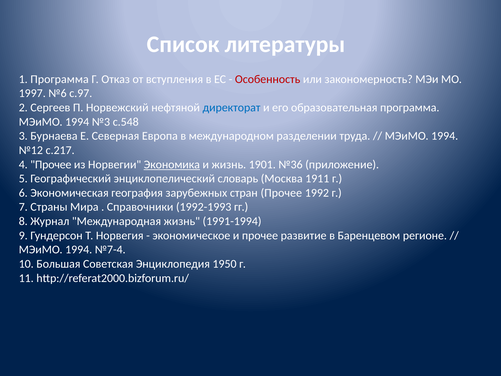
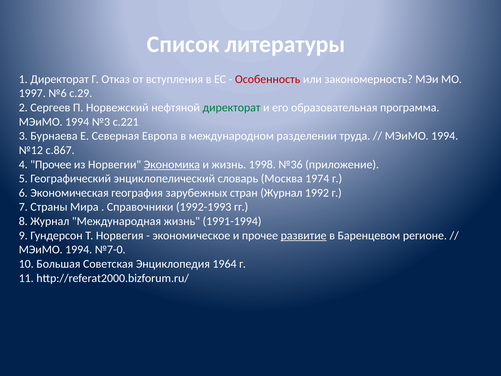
1 Программа: Программа -> Директорат
с.97: с.97 -> с.29
директорат at (232, 108) colour: blue -> green
с.548: с.548 -> с.221
с.217: с.217 -> с.867
1901: 1901 -> 1998
1911: 1911 -> 1974
стран Прочее: Прочее -> Журнал
развитие underline: none -> present
№7-4: №7-4 -> №7-0
1950: 1950 -> 1964
